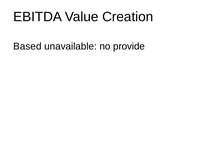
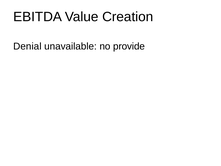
Based: Based -> Denial
